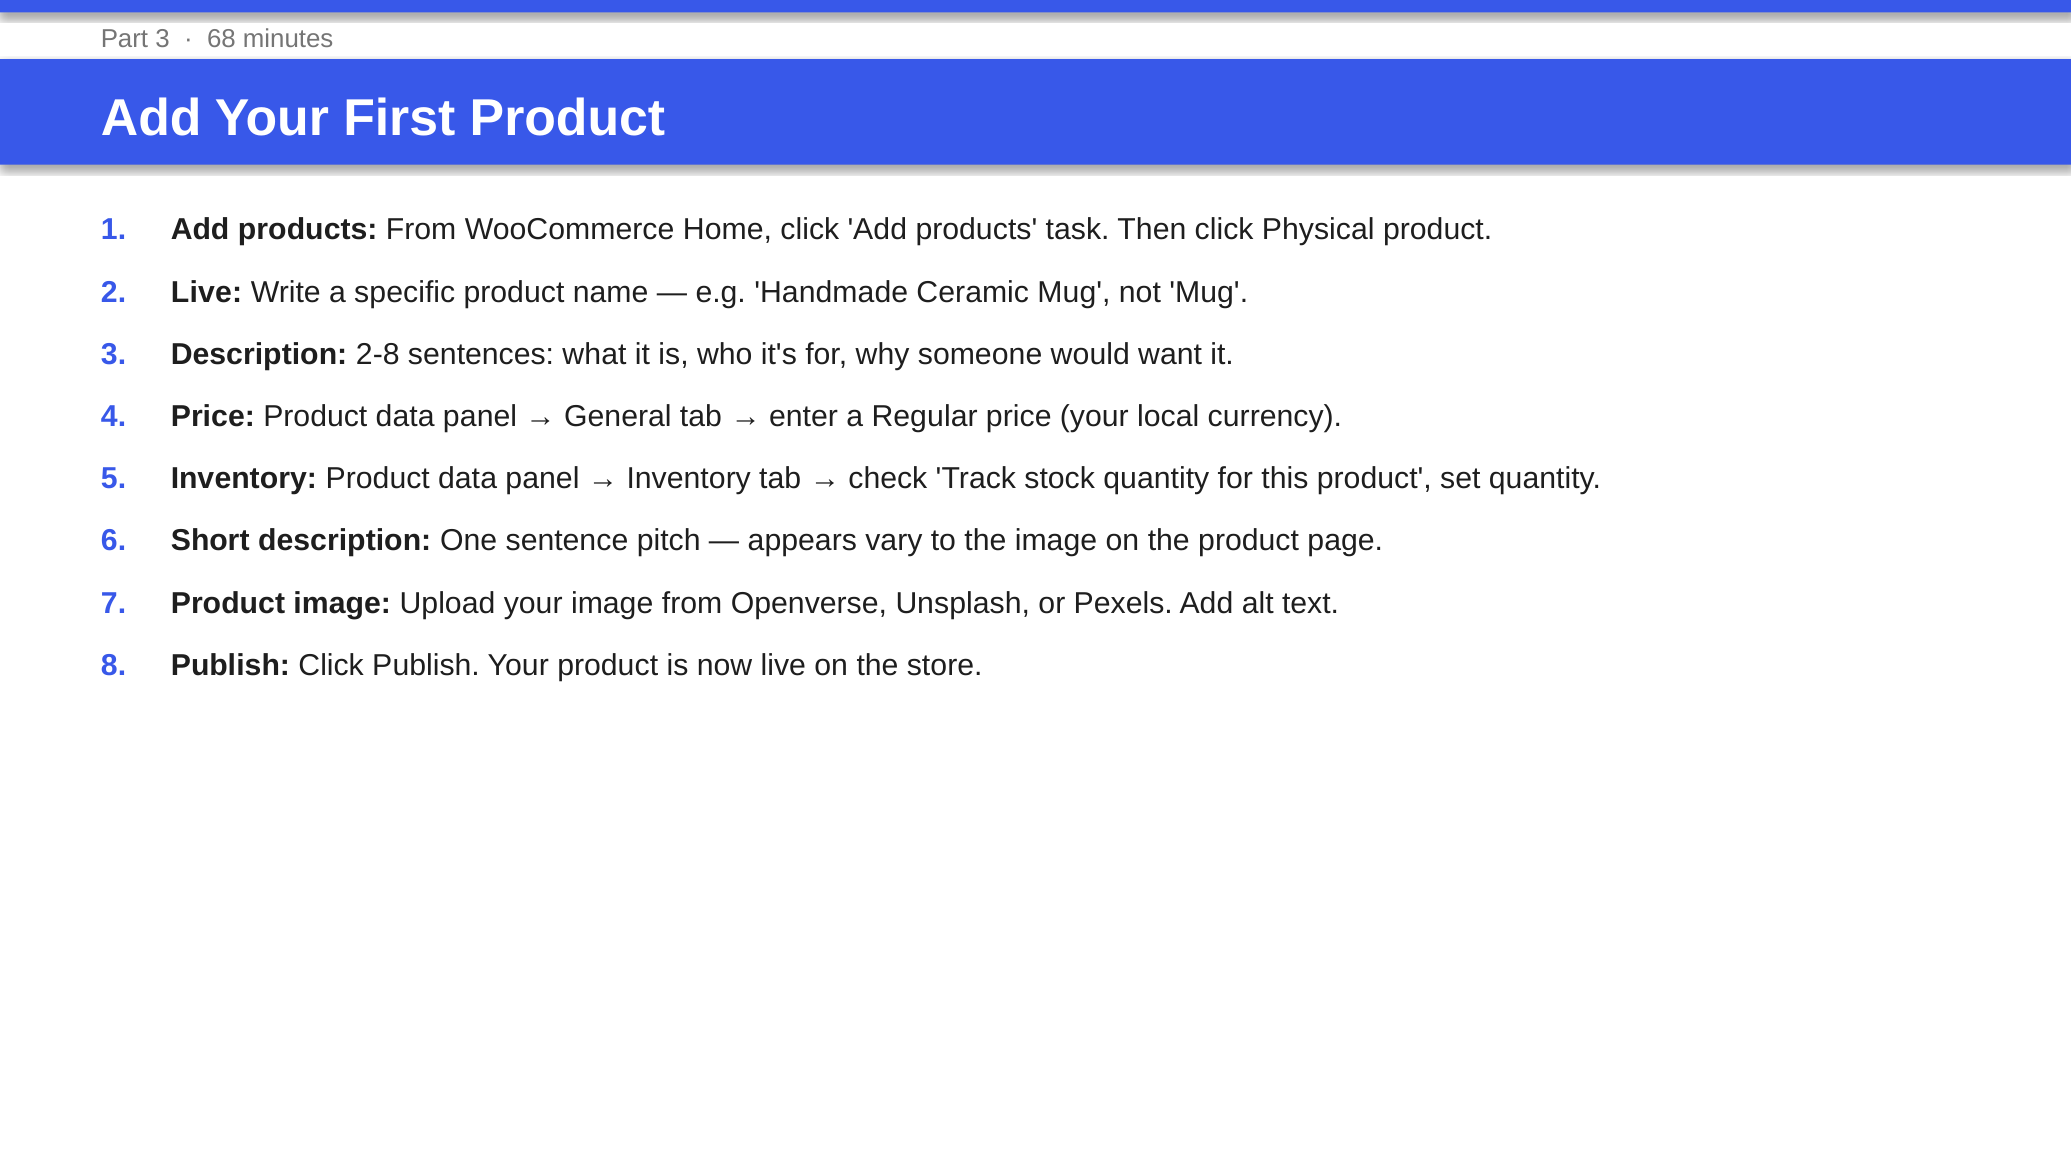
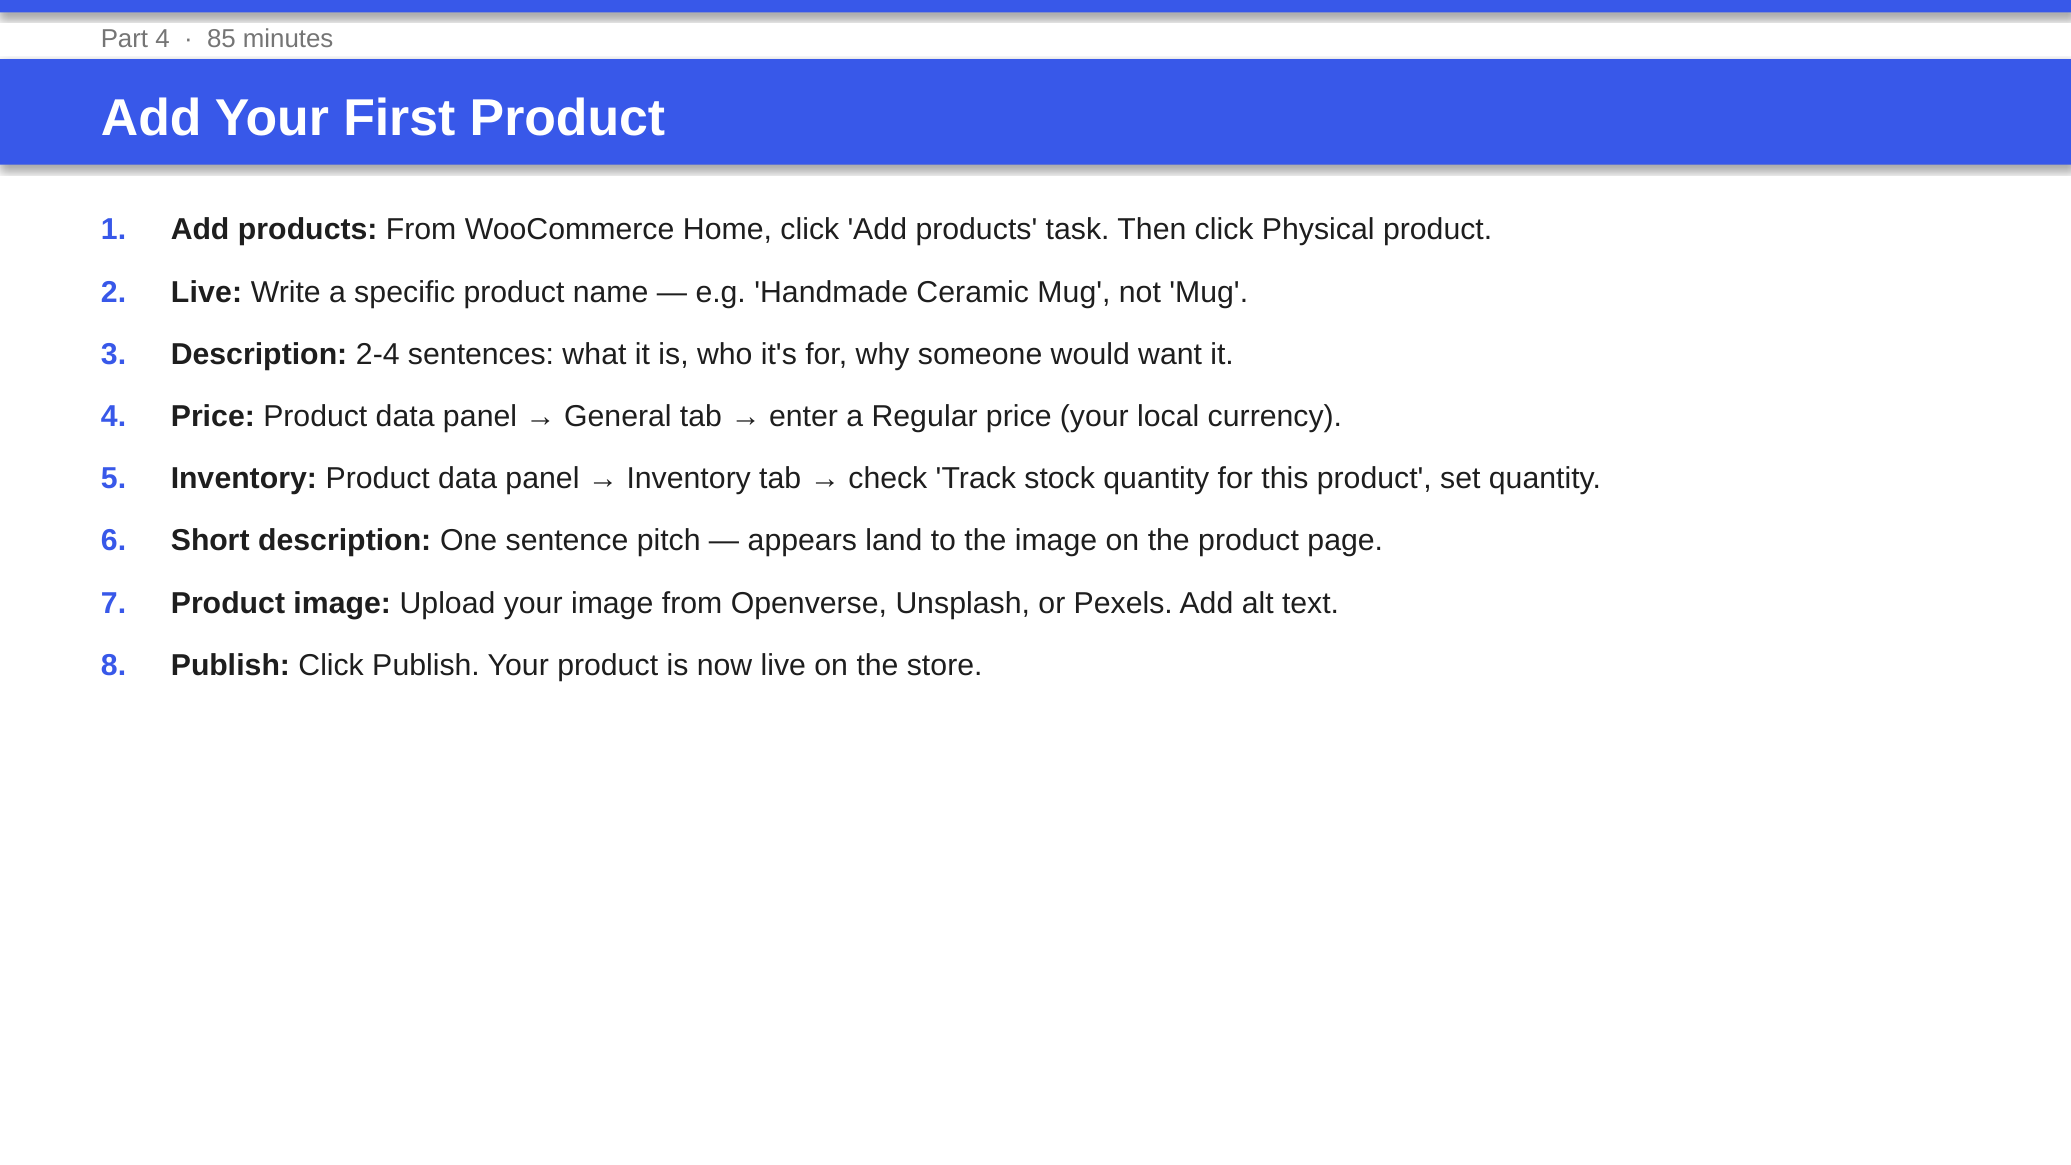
Part 3: 3 -> 4
68: 68 -> 85
2-8: 2-8 -> 2-4
vary: vary -> land
